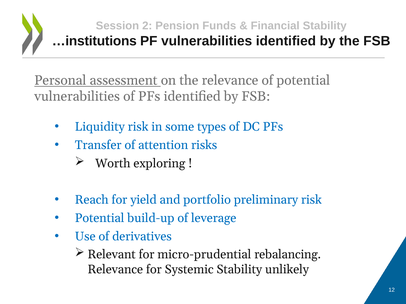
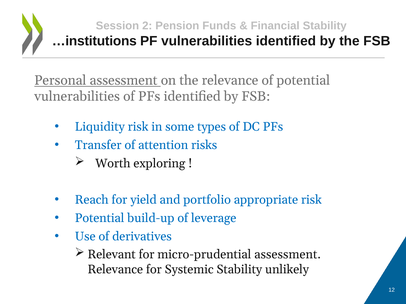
preliminary: preliminary -> appropriate
micro-prudential rebalancing: rebalancing -> assessment
